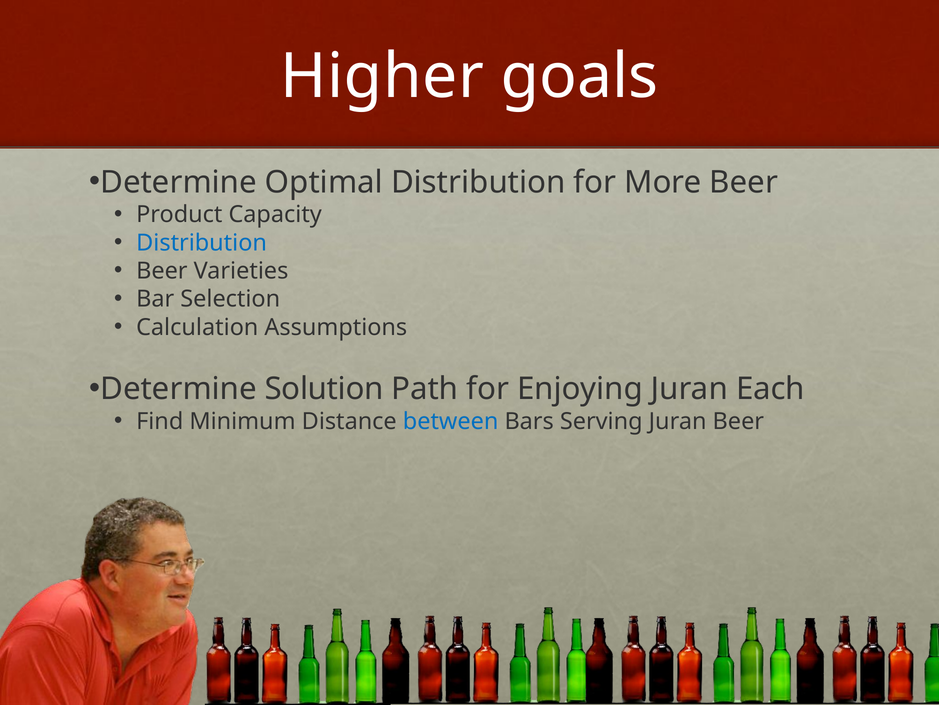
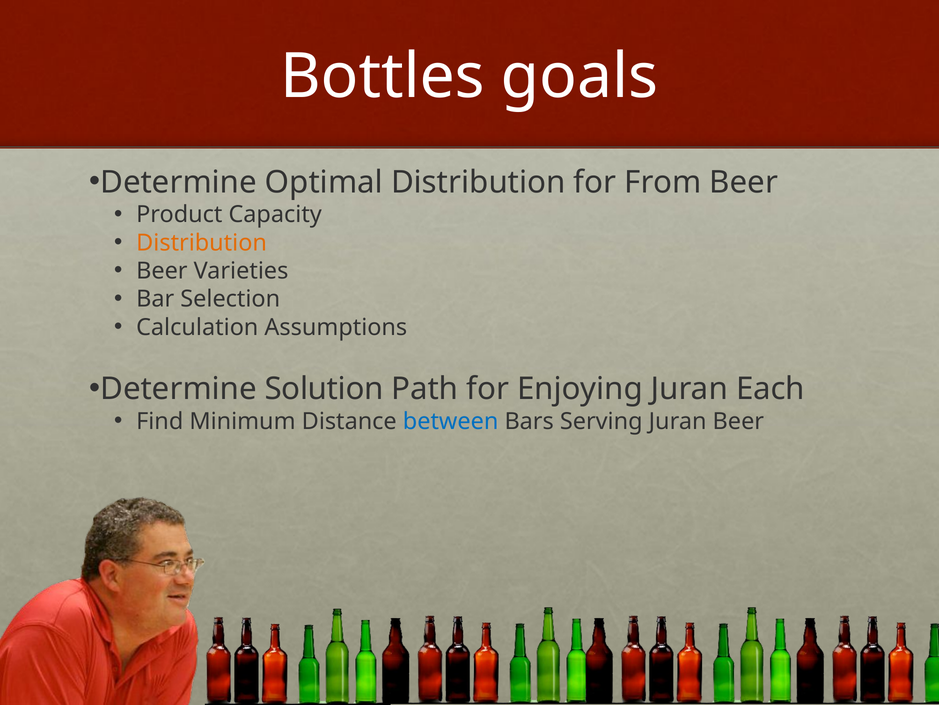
Higher: Higher -> Bottles
More: More -> From
Distribution at (202, 243) colour: blue -> orange
